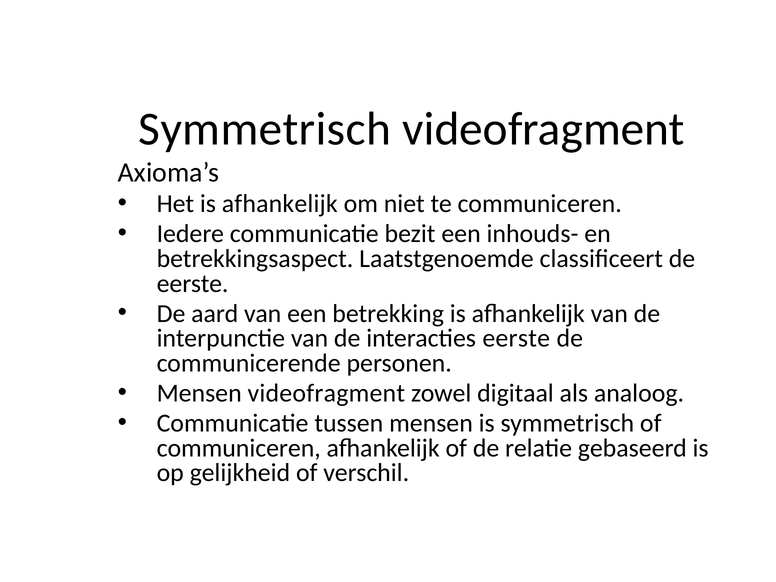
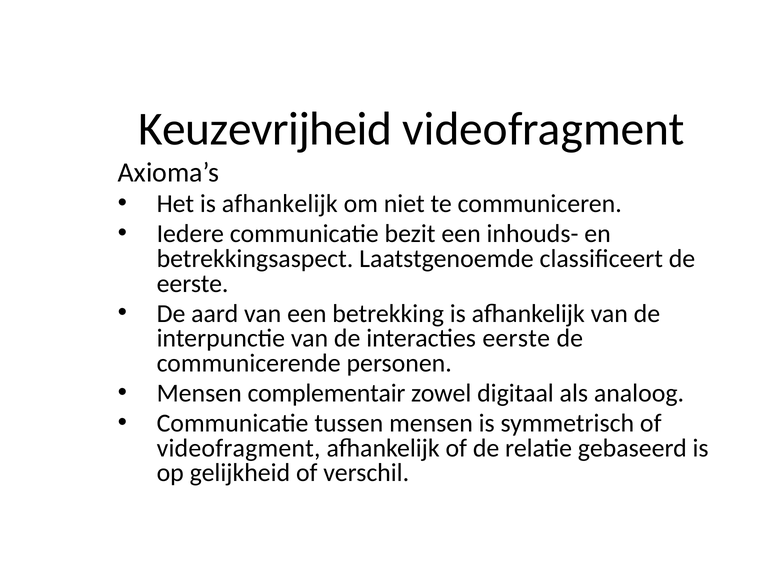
Symmetrisch at (265, 129): Symmetrisch -> Keuzevrijheid
Mensen videofragment: videofragment -> complementair
communiceren at (239, 448): communiceren -> videofragment
